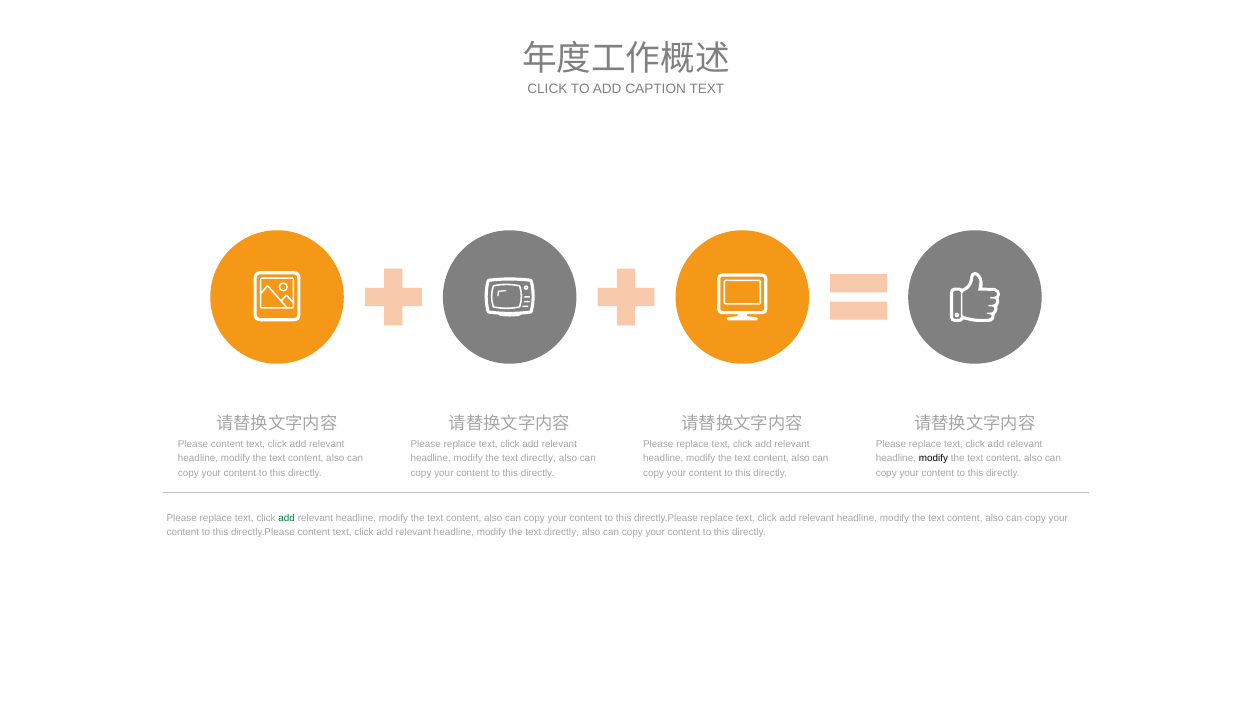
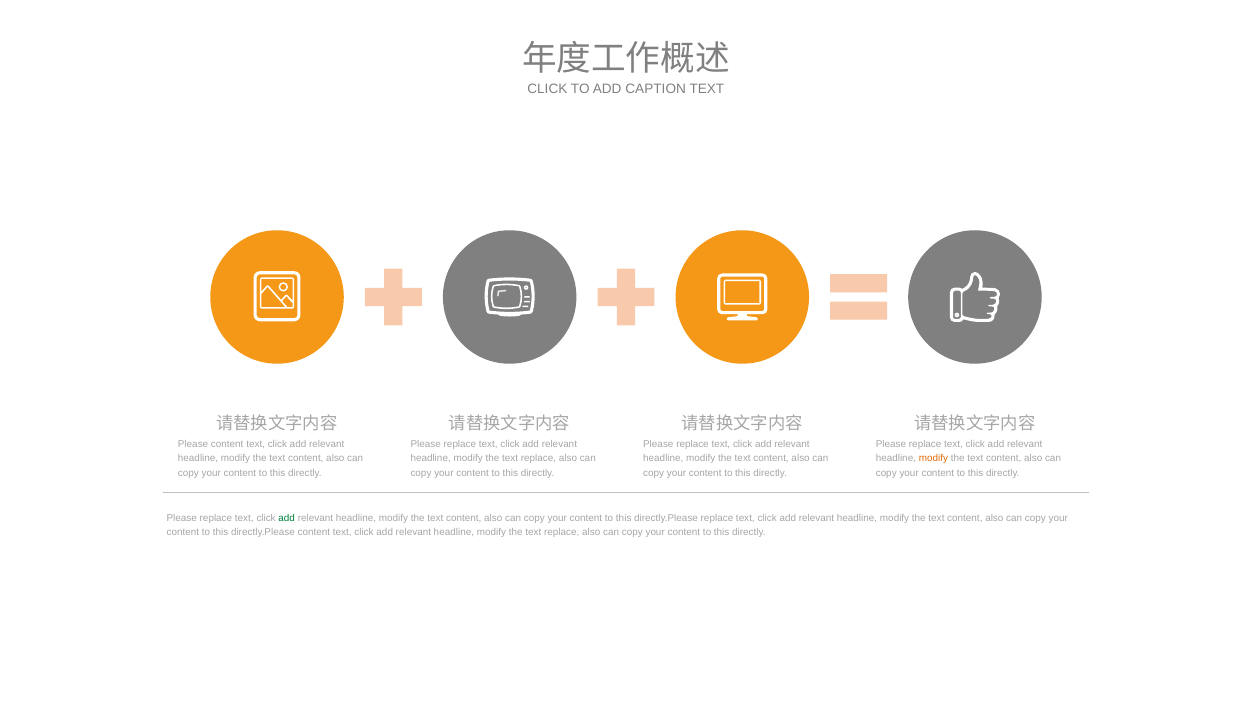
directly at (538, 459): directly -> replace
modify at (933, 459) colour: black -> orange
directly at (562, 533): directly -> replace
